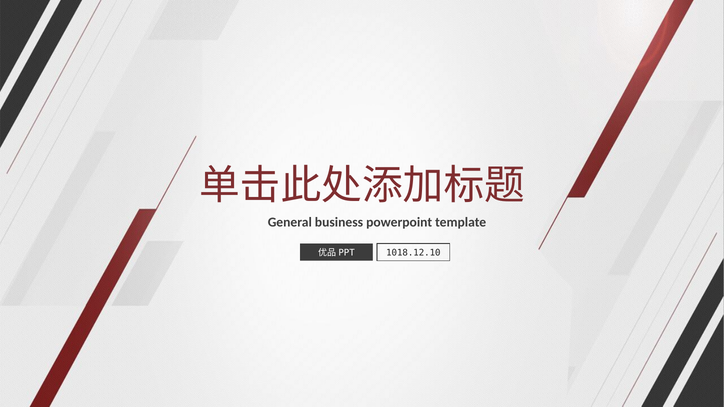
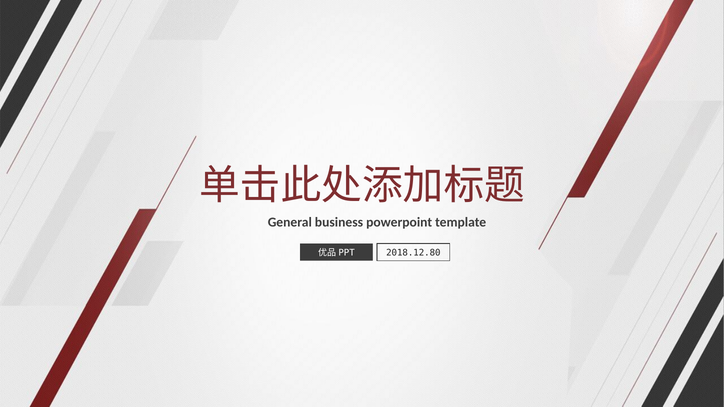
1018.12.10: 1018.12.10 -> 2018.12.80
